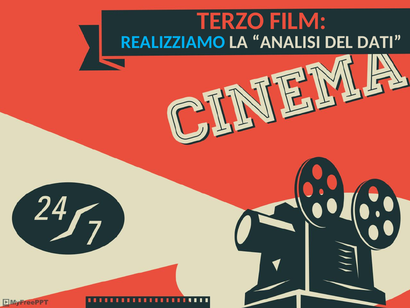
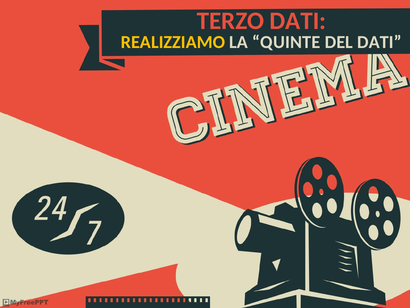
TERZO FILM: FILM -> DATI
REALIZZIAMO colour: light blue -> yellow
ANALISI: ANALISI -> QUINTE
